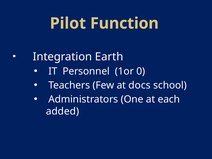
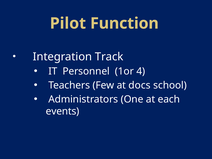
Earth: Earth -> Track
0: 0 -> 4
added: added -> events
